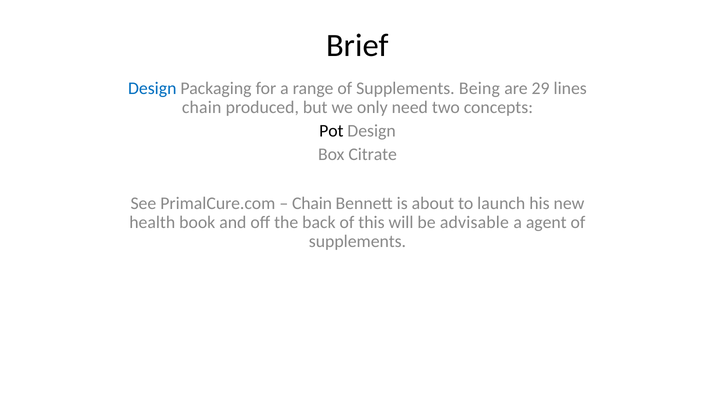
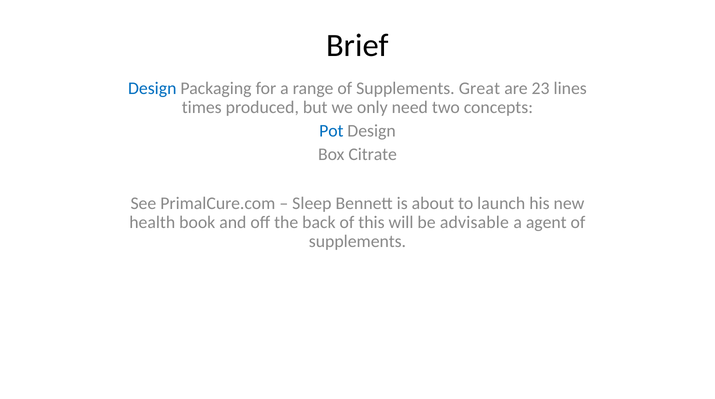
Being: Being -> Great
29: 29 -> 23
chain at (202, 108): chain -> times
Pot colour: black -> blue
Chain at (312, 203): Chain -> Sleep
